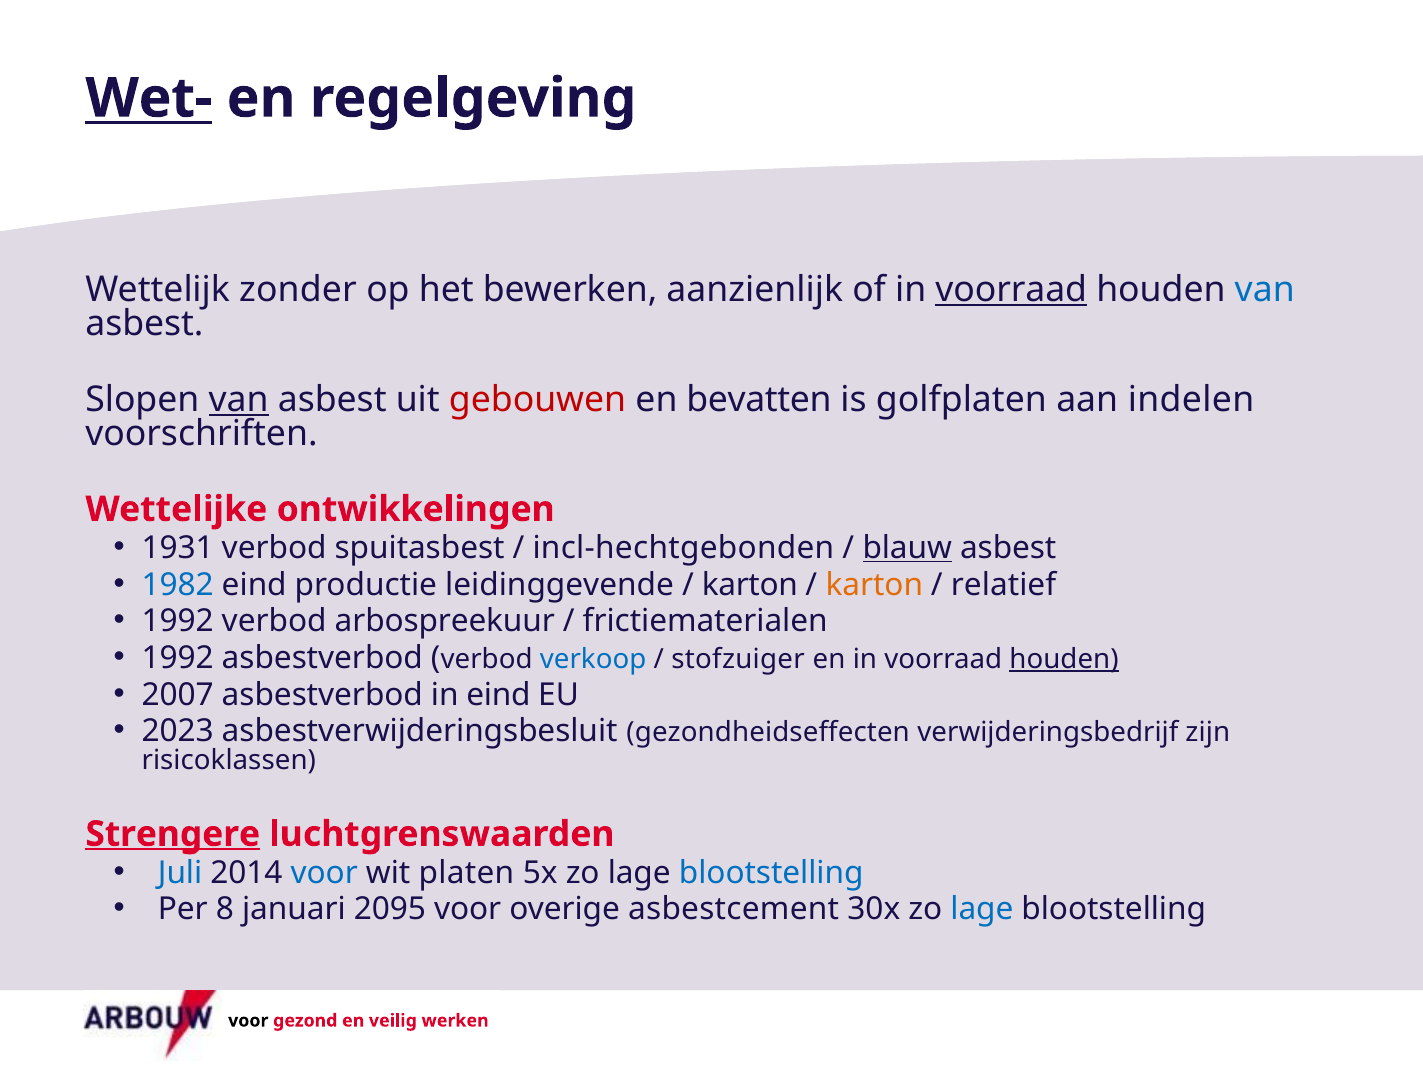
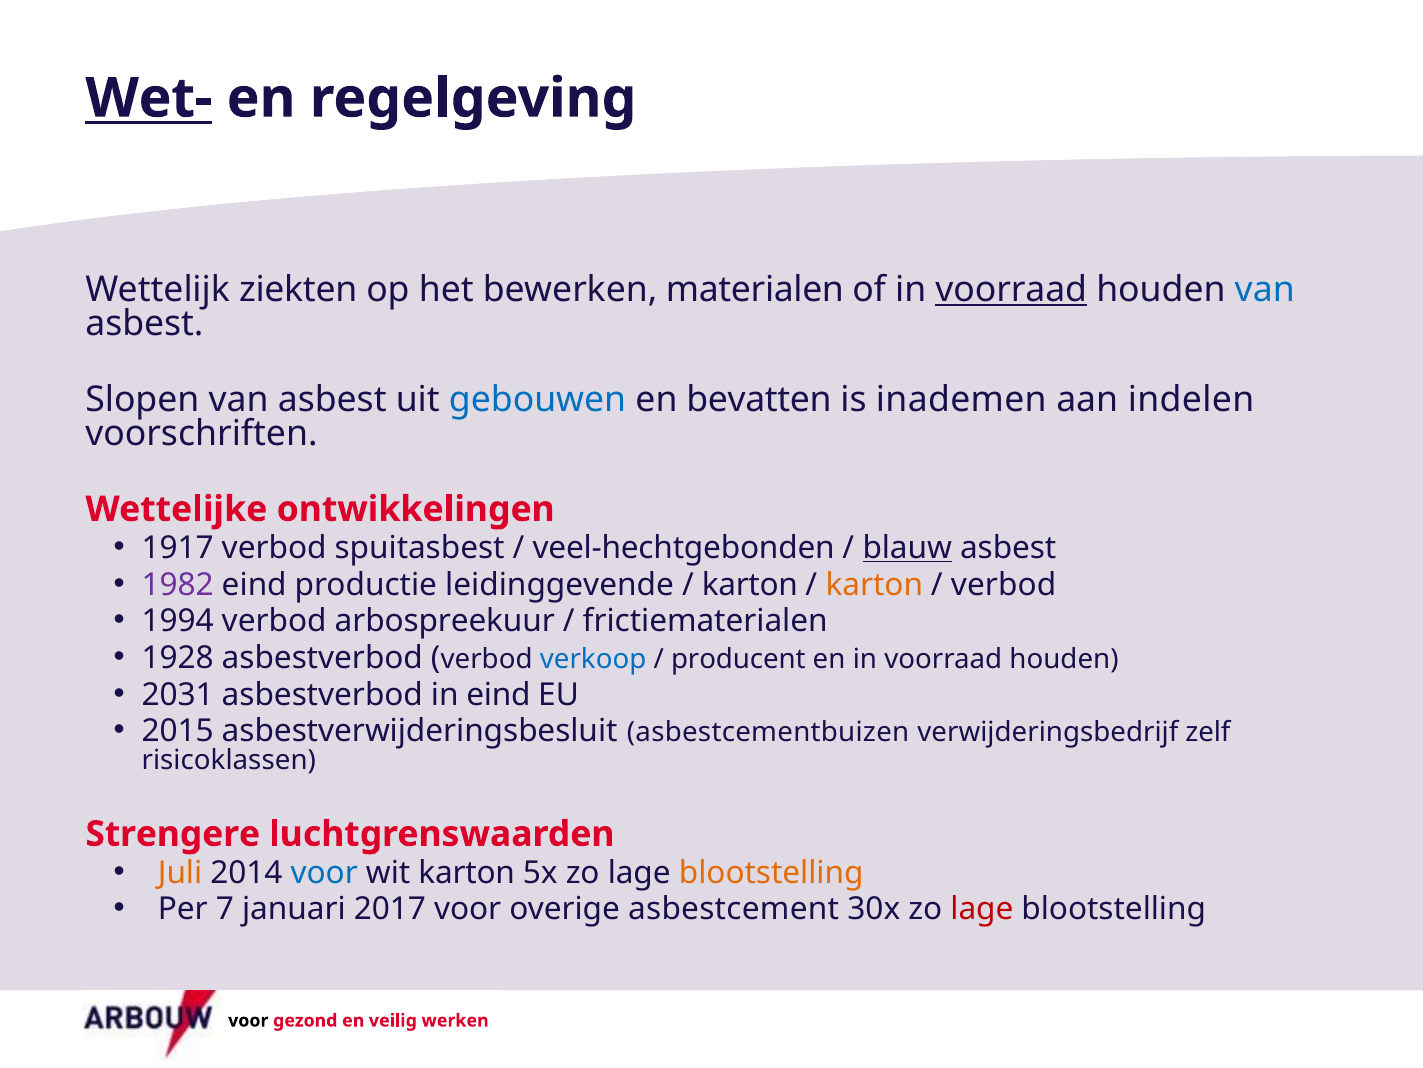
zonder: zonder -> ziekten
aanzienlijk: aanzienlijk -> materialen
van at (239, 399) underline: present -> none
gebouwen colour: red -> blue
golfplaten: golfplaten -> inademen
1931: 1931 -> 1917
incl-hechtgebonden: incl-hechtgebonden -> veel-hechtgebonden
1982 colour: blue -> purple
relatief at (1004, 584): relatief -> verbod
1992 at (178, 621): 1992 -> 1994
1992 at (178, 658): 1992 -> 1928
stofzuiger: stofzuiger -> producent
houden at (1064, 659) underline: present -> none
2007: 2007 -> 2031
2023: 2023 -> 2015
gezondheidseffecten: gezondheidseffecten -> asbestcementbuizen
zijn: zijn -> zelf
Strengere underline: present -> none
Juli colour: blue -> orange
wit platen: platen -> karton
blootstelling at (771, 872) colour: blue -> orange
8: 8 -> 7
2095: 2095 -> 2017
lage at (982, 909) colour: blue -> red
